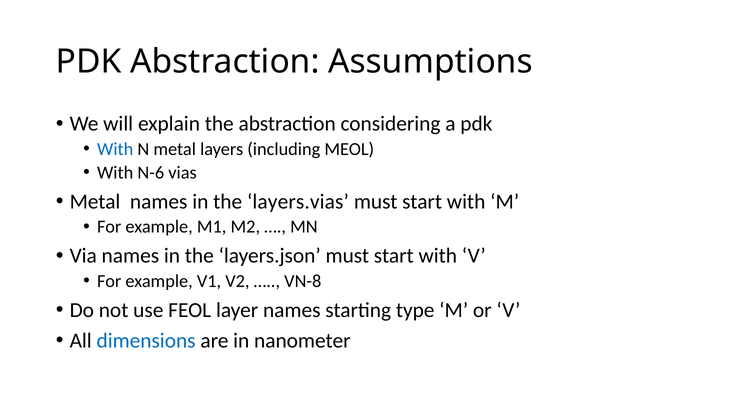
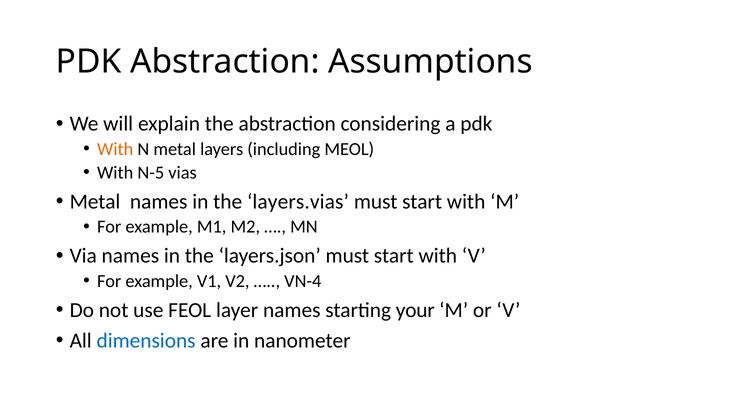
With at (115, 149) colour: blue -> orange
N-6: N-6 -> N-5
VN-8: VN-8 -> VN-4
type: type -> your
